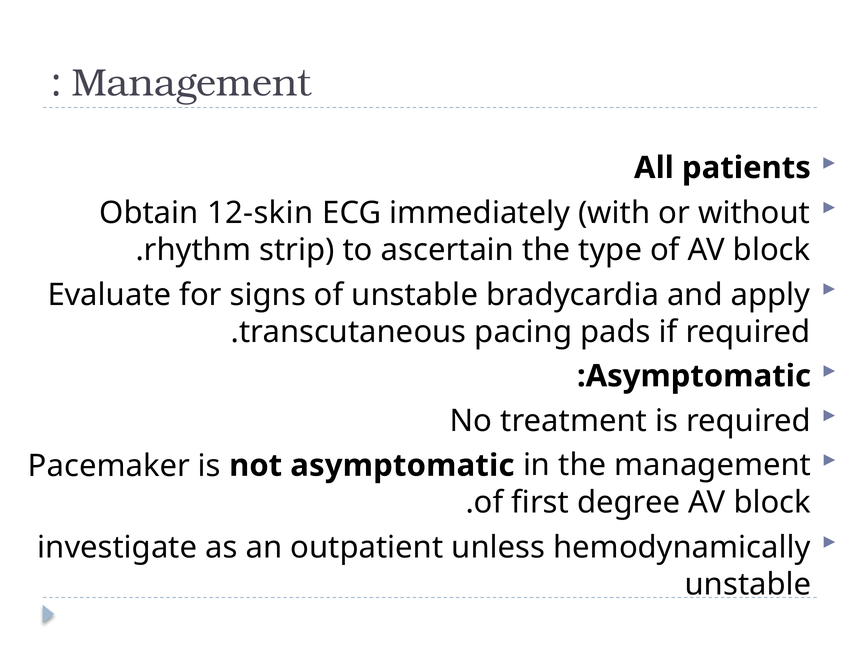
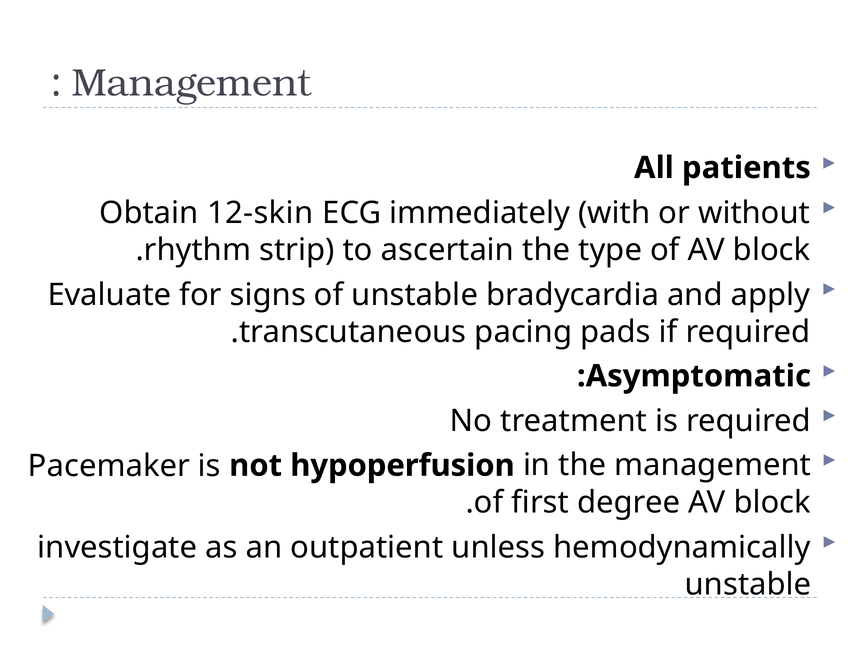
not asymptomatic: asymptomatic -> hypoperfusion
